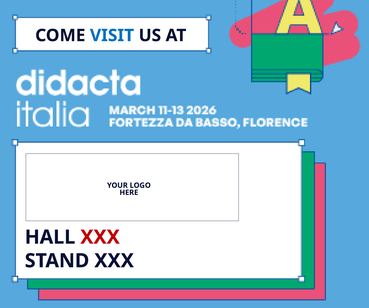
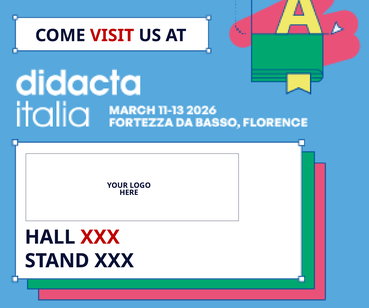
VISIT colour: blue -> red
